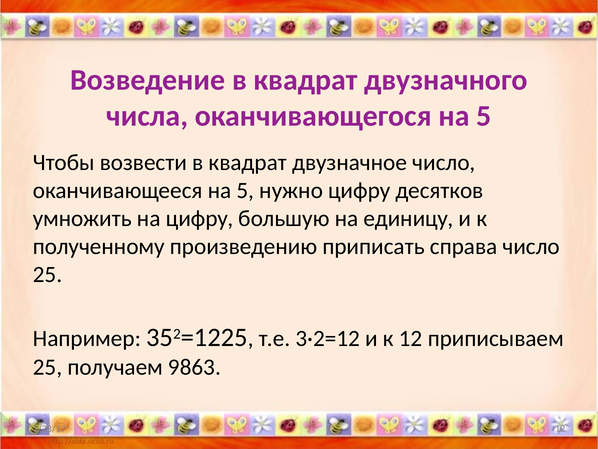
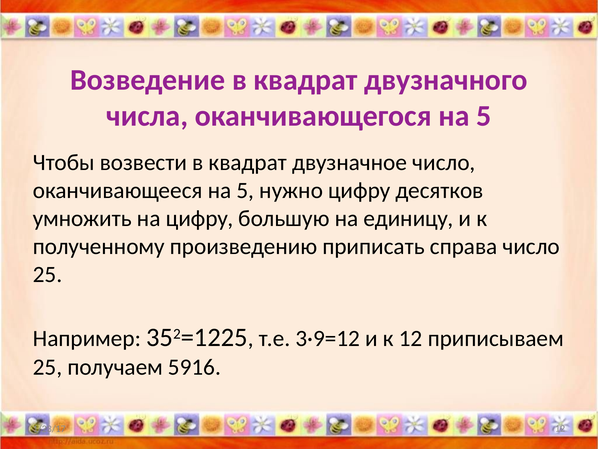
3·2=12: 3·2=12 -> 3·9=12
9863: 9863 -> 5916
